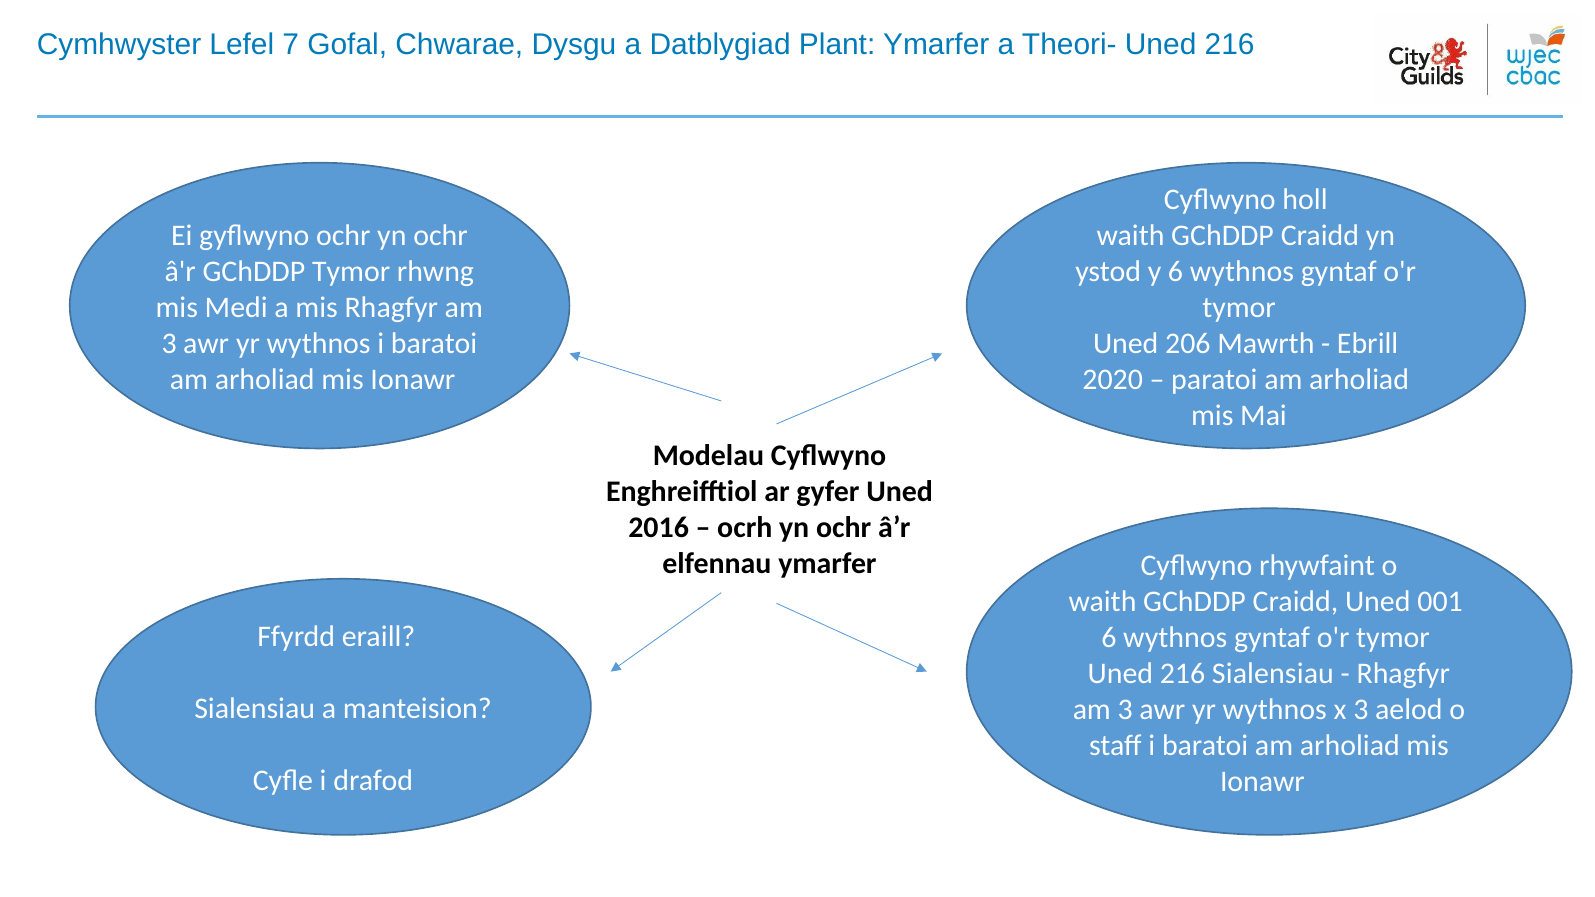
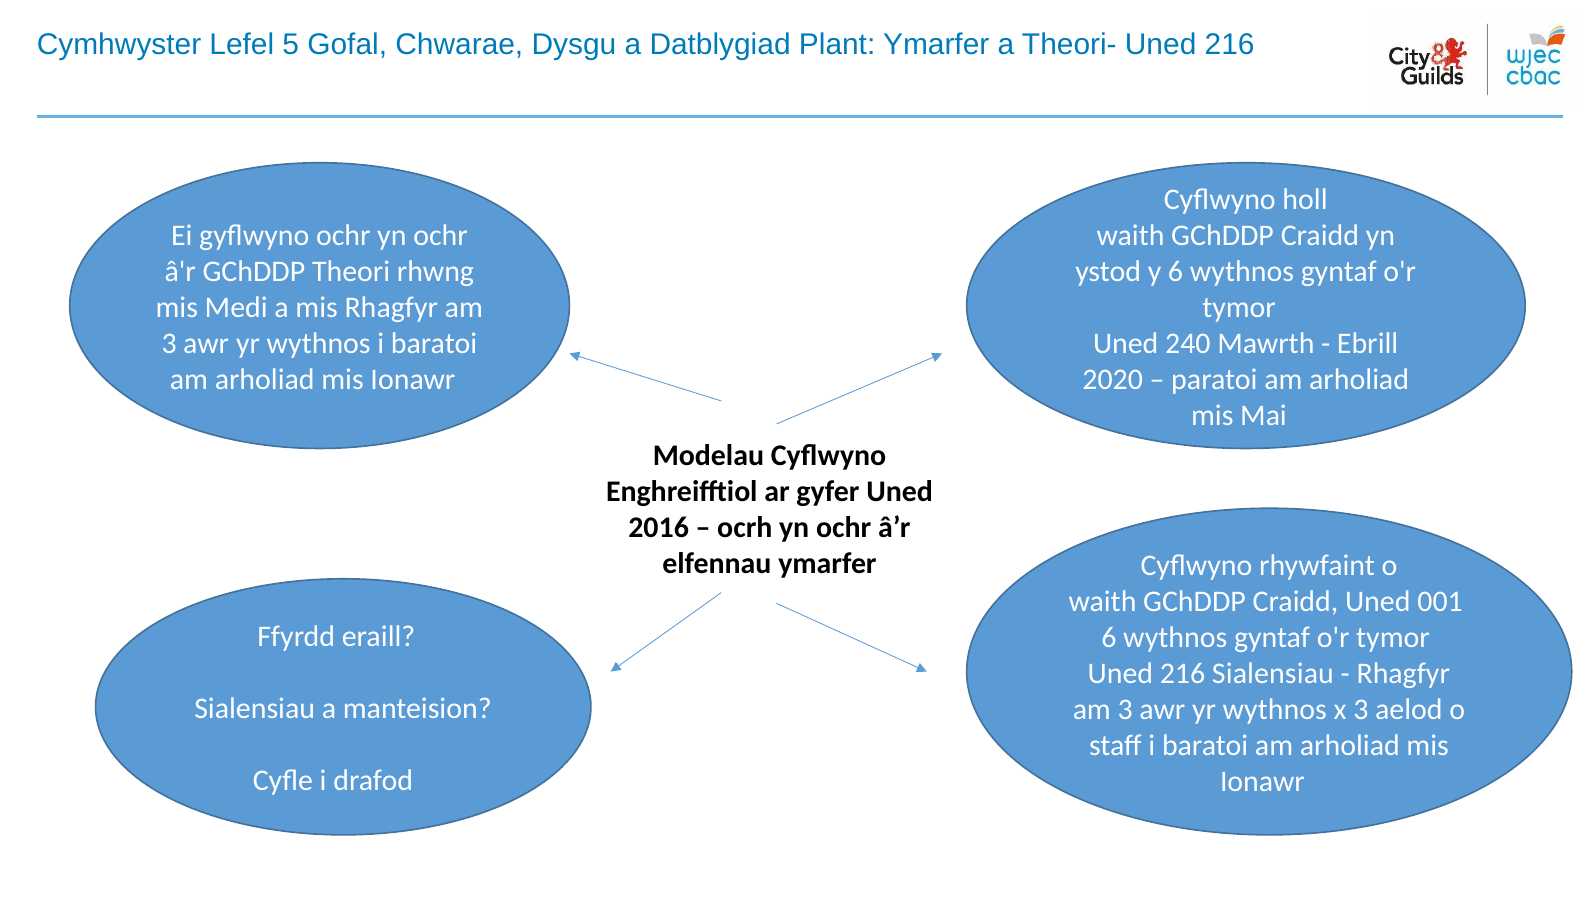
7: 7 -> 5
GChDDP Tymor: Tymor -> Theori
206: 206 -> 240
